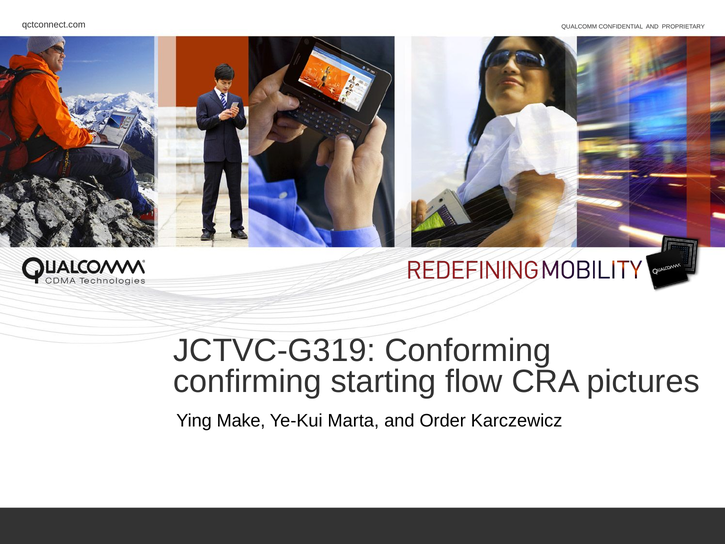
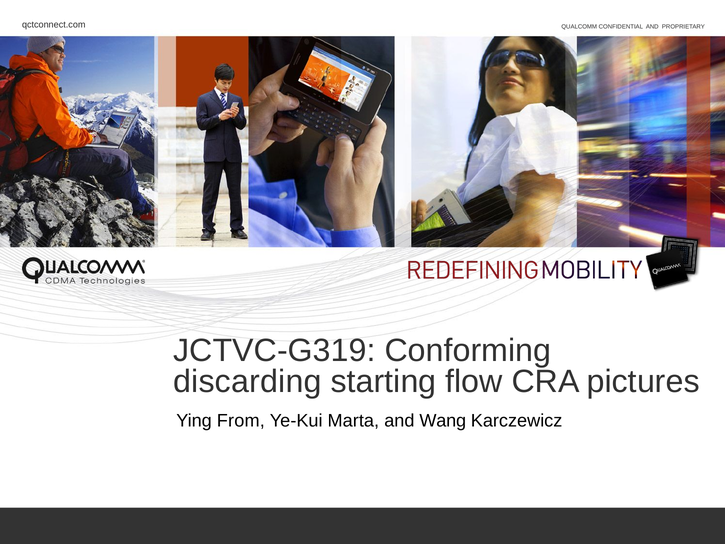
confirming: confirming -> discarding
Make: Make -> From
Order: Order -> Wang
